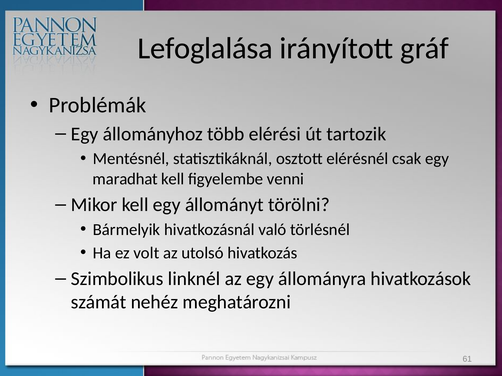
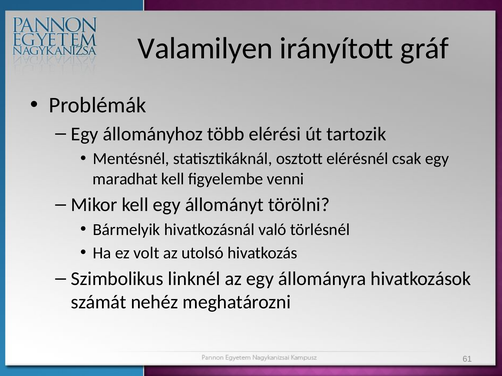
Lefoglalása: Lefoglalása -> Valamilyen
